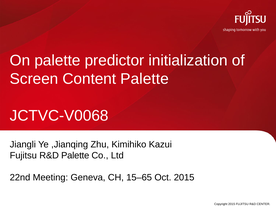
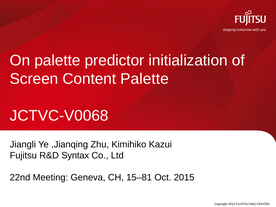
R&D Palette: Palette -> Syntax
15–65: 15–65 -> 15–81
